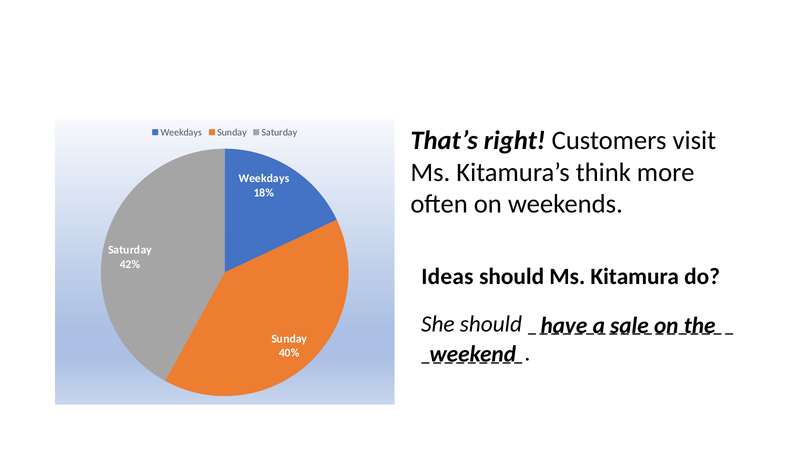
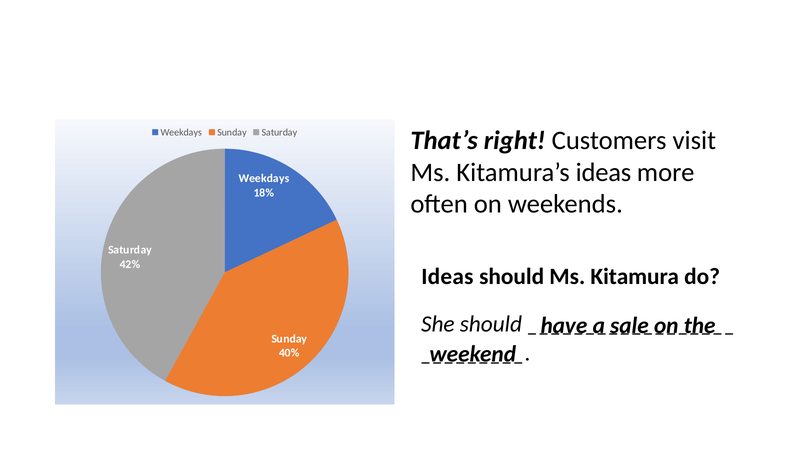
Kitamura’s think: think -> ideas
